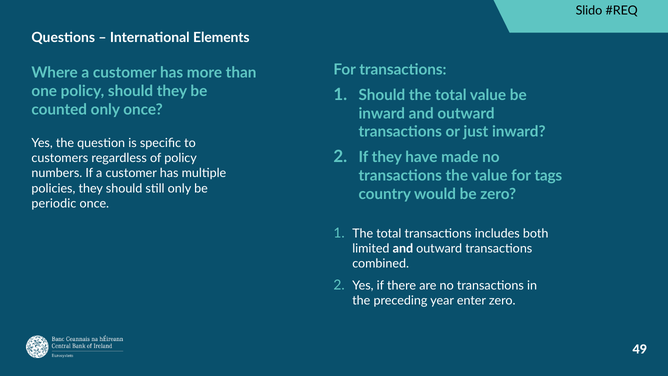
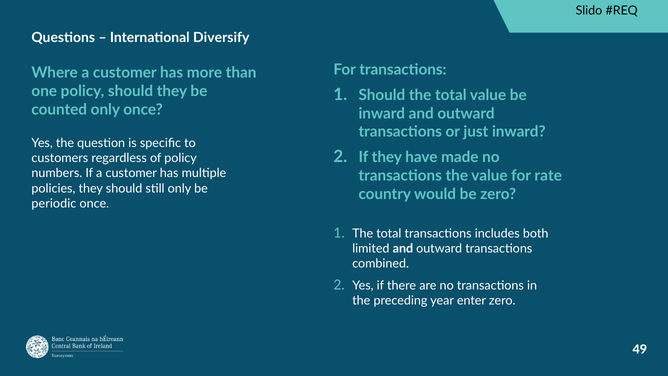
Elements: Elements -> Diversify
tags: tags -> rate
